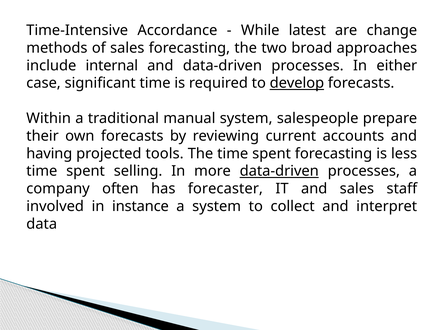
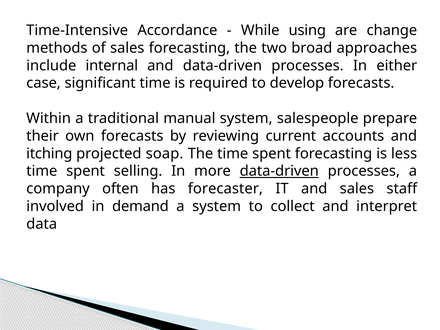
latest: latest -> using
develop underline: present -> none
having: having -> itching
tools: tools -> soap
instance: instance -> demand
